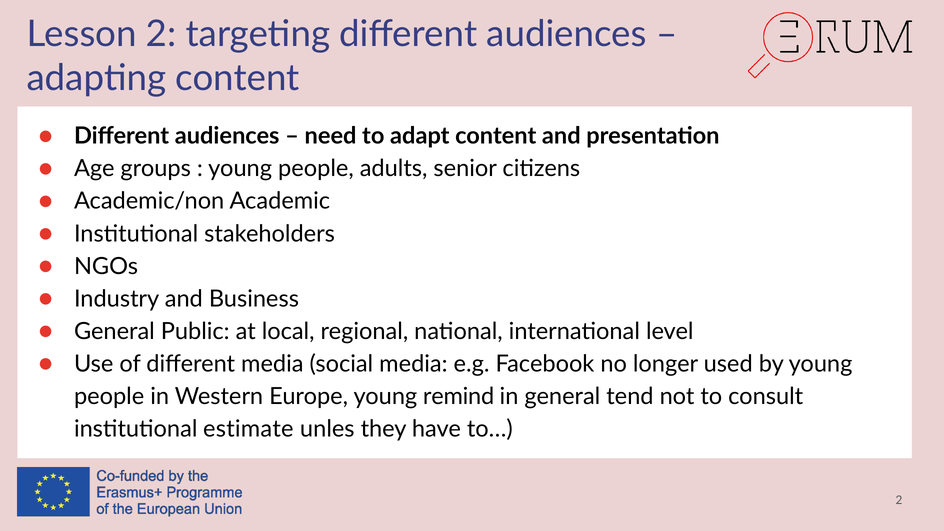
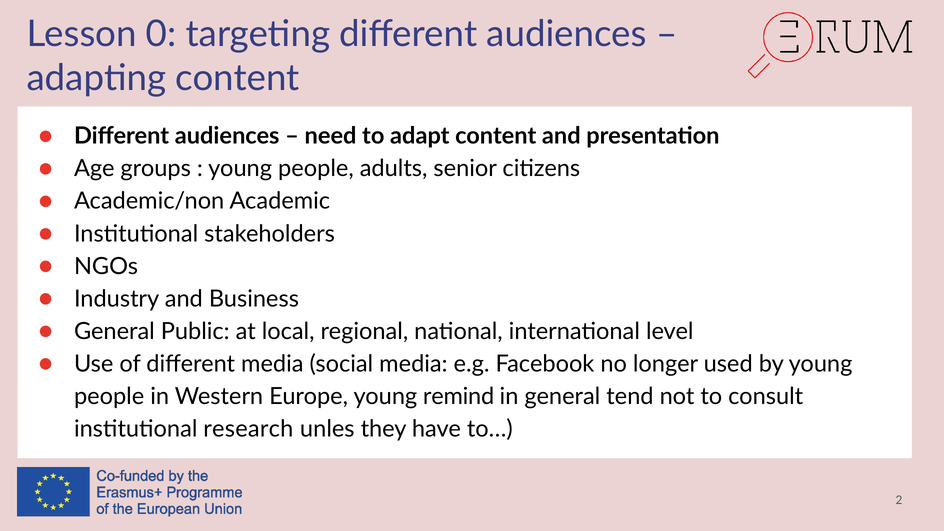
Lesson 2: 2 -> 0
estimate: estimate -> research
